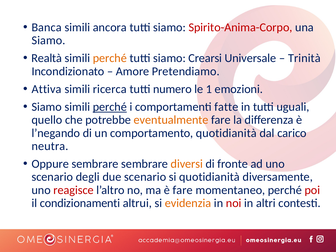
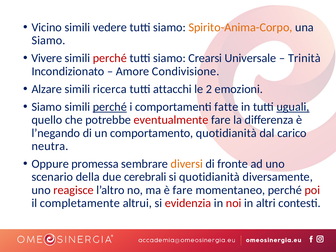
Banca: Banca -> Vicino
ancora: ancora -> vedere
Spirito-Anima-Corpo colour: red -> orange
Realtà: Realtà -> Vivere
perché at (110, 58) colour: orange -> red
Pretendiamo: Pretendiamo -> Condivisione
Attiva: Attiva -> Alzare
numero: numero -> attacchi
1: 1 -> 2
uguali underline: none -> present
eventualmente colour: orange -> red
Oppure sembrare: sembrare -> promessa
degli: degli -> della
due scenario: scenario -> cerebrali
condizionamenti: condizionamenti -> completamente
evidenzia colour: orange -> red
